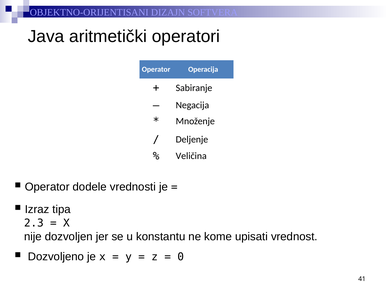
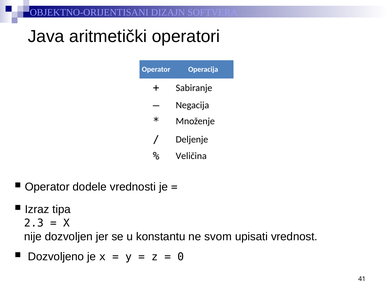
kome: kome -> svom
